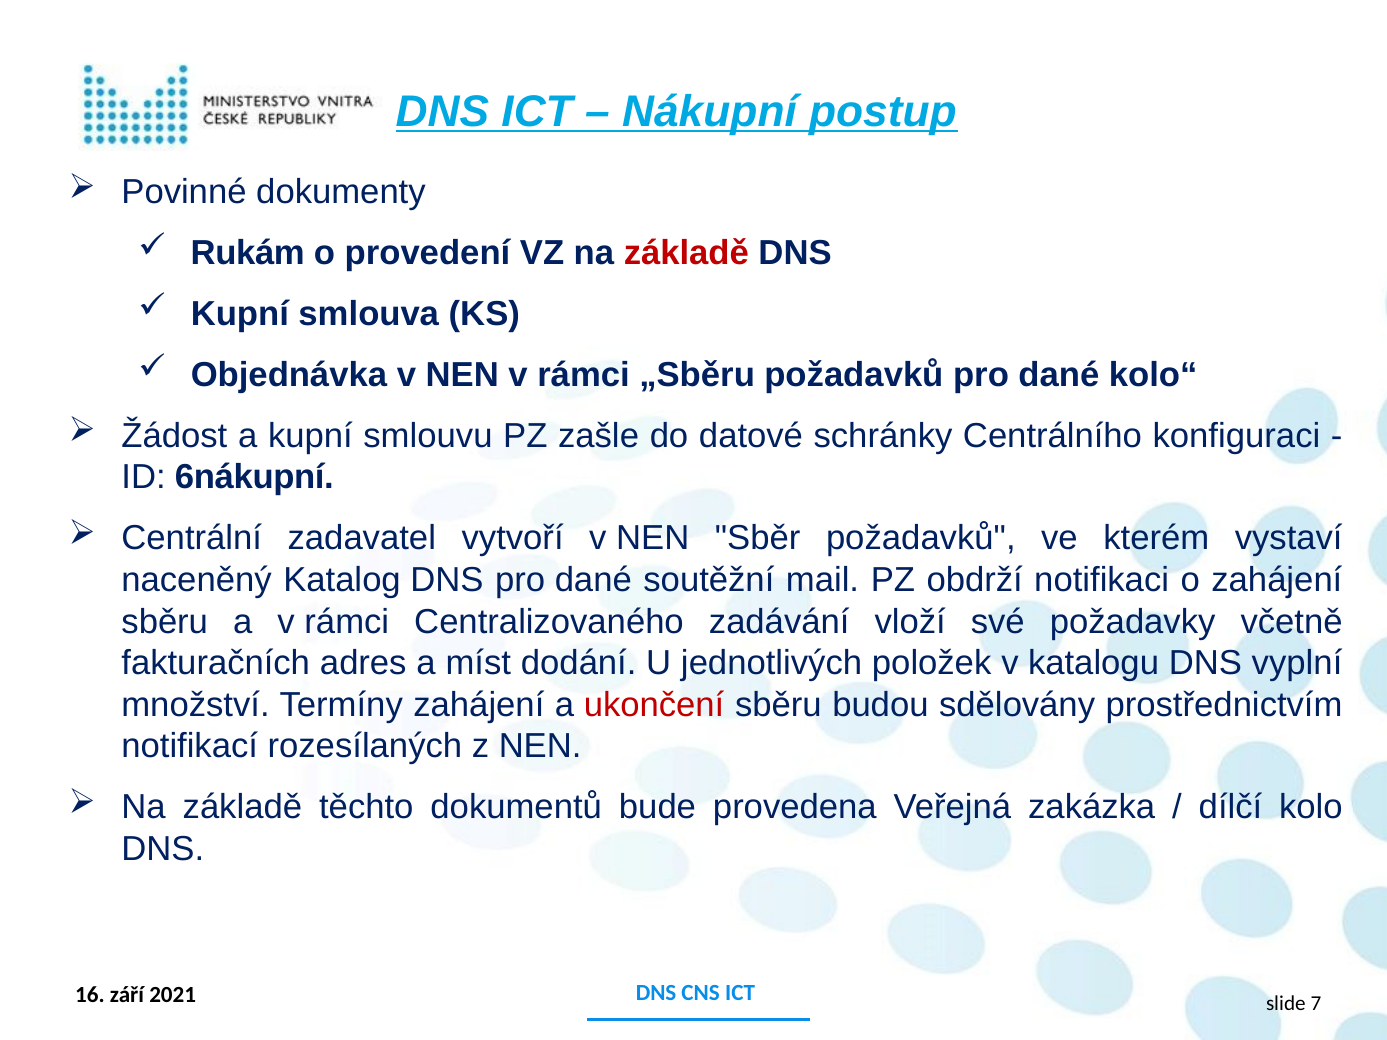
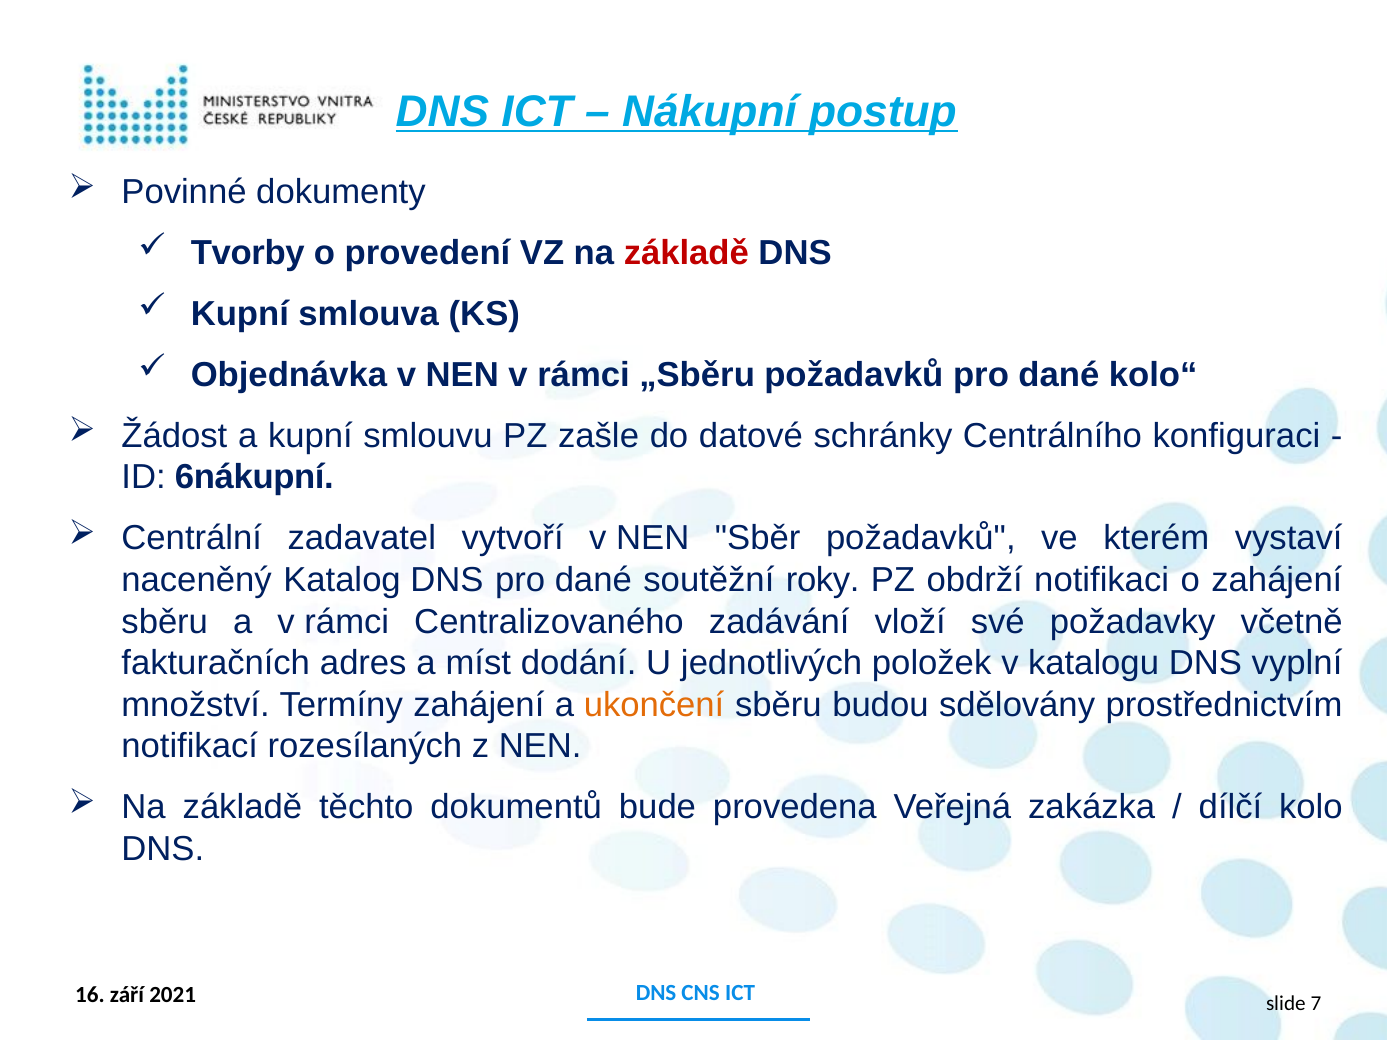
Rukám: Rukám -> Tvorby
mail: mail -> roky
ukončení colour: red -> orange
